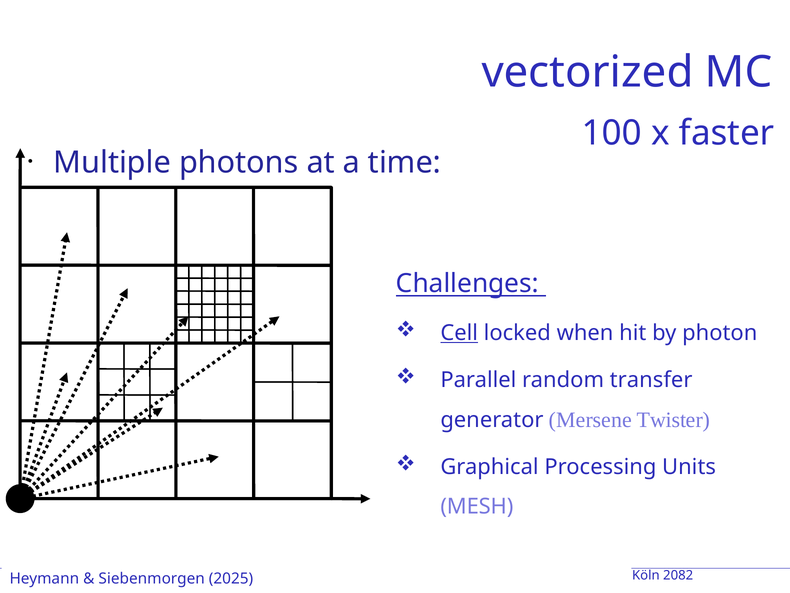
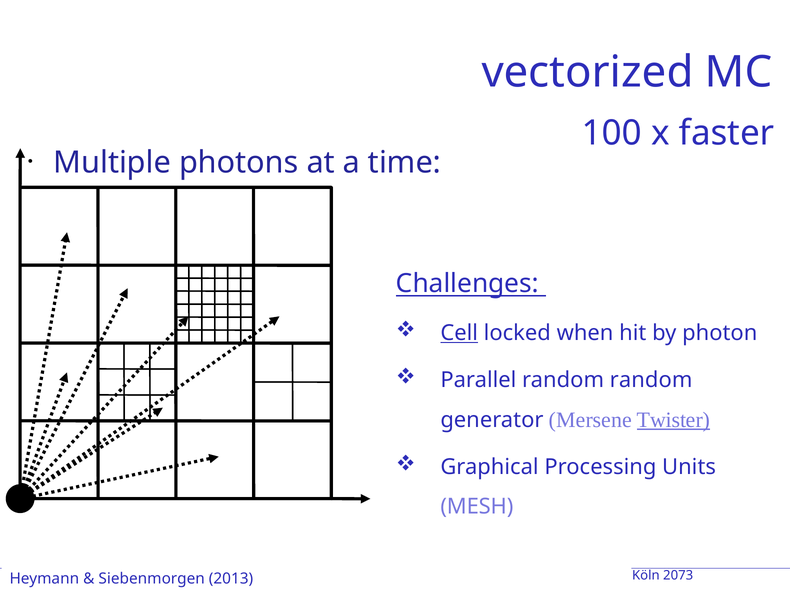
random transfer: transfer -> random
Twister underline: none -> present
2082: 2082 -> 2073
2025: 2025 -> 2013
